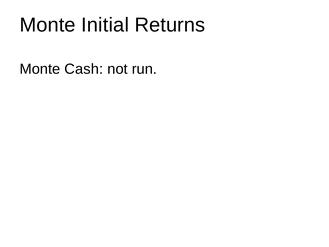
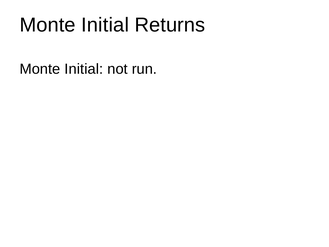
Cash at (84, 69): Cash -> Initial
